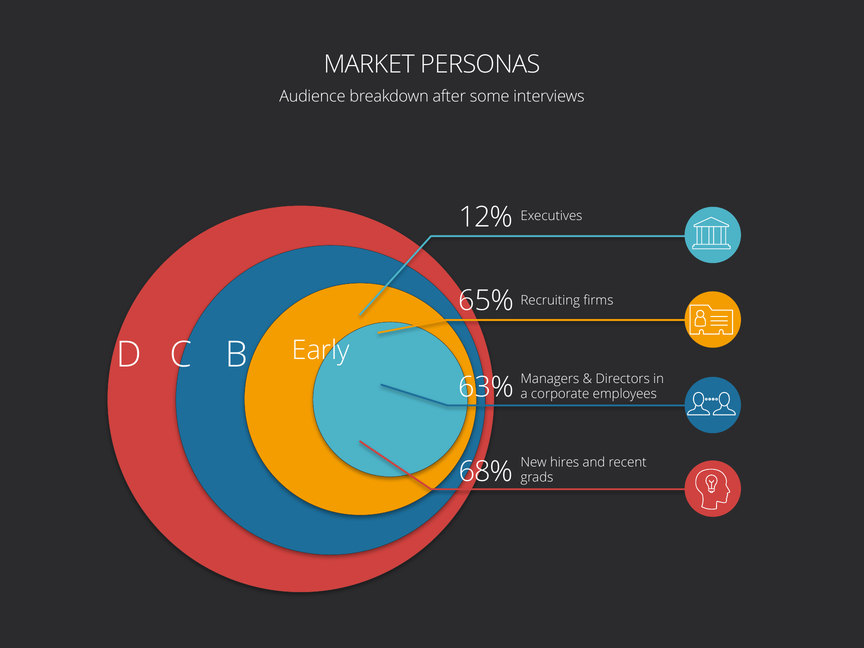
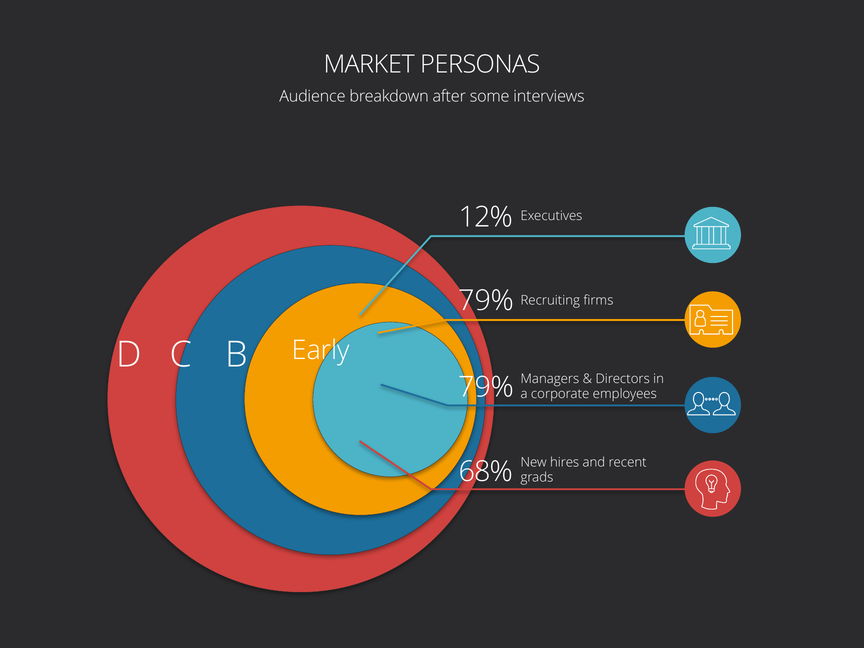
65% at (486, 301): 65% -> 79%
63% at (486, 387): 63% -> 79%
